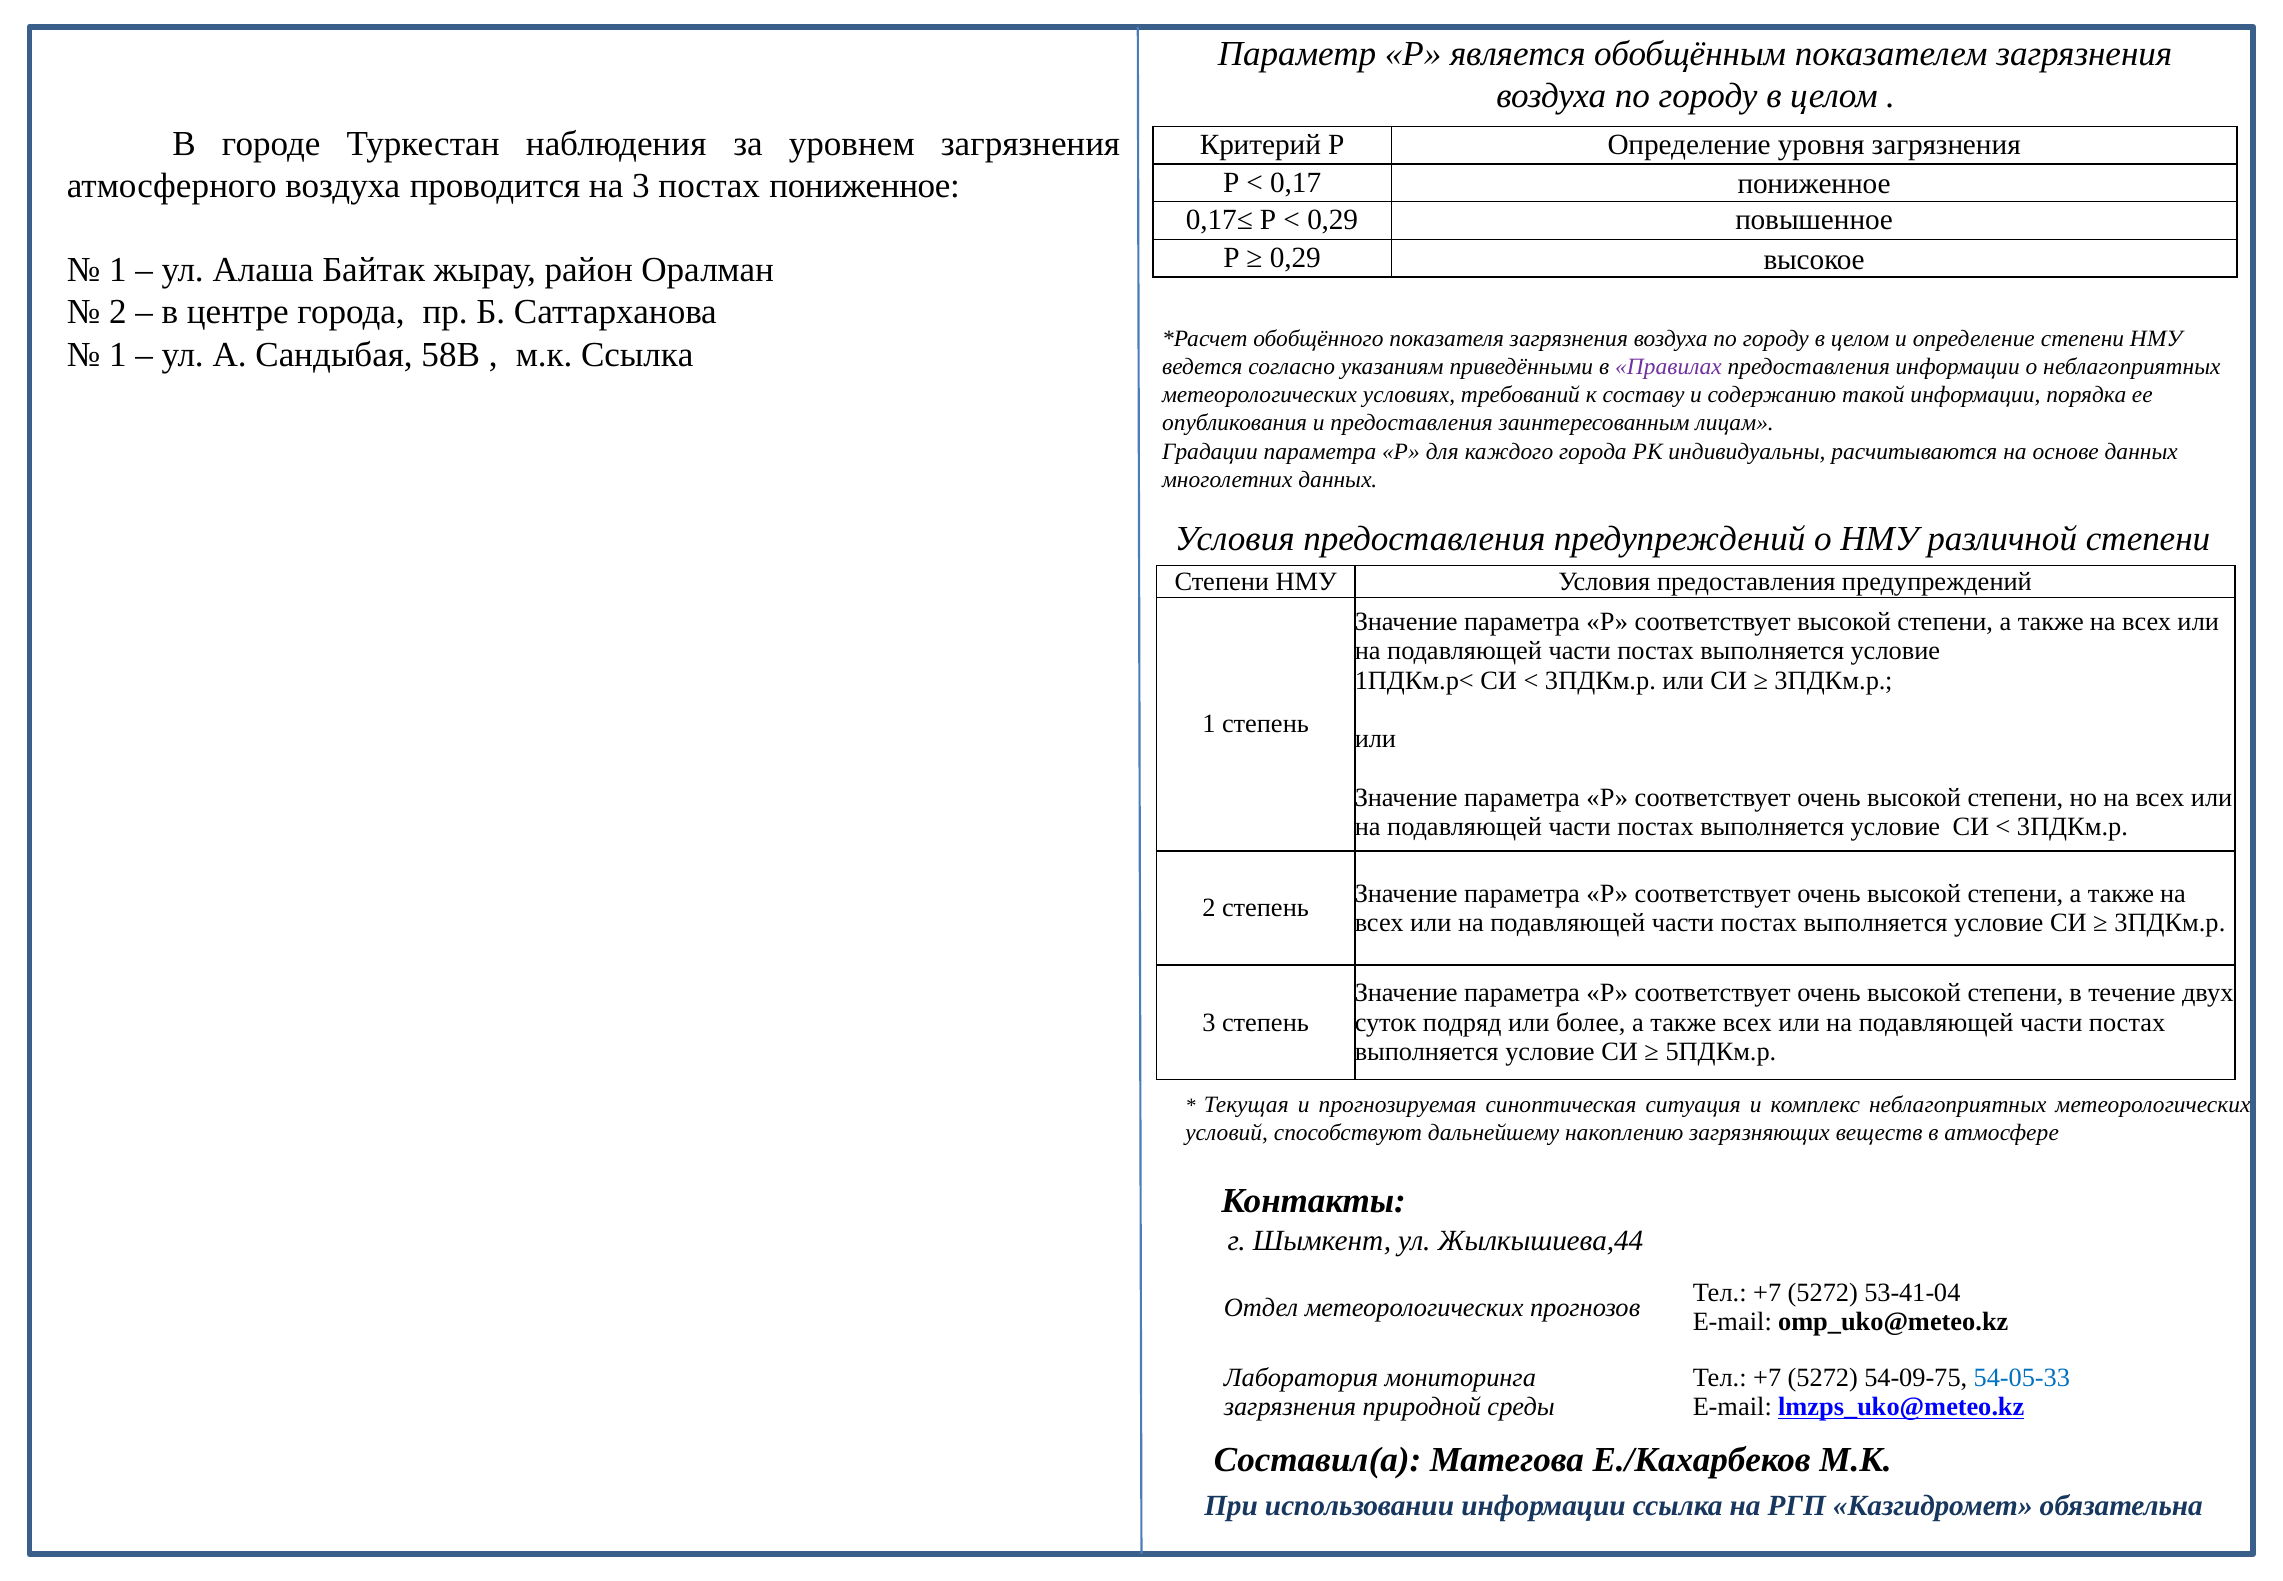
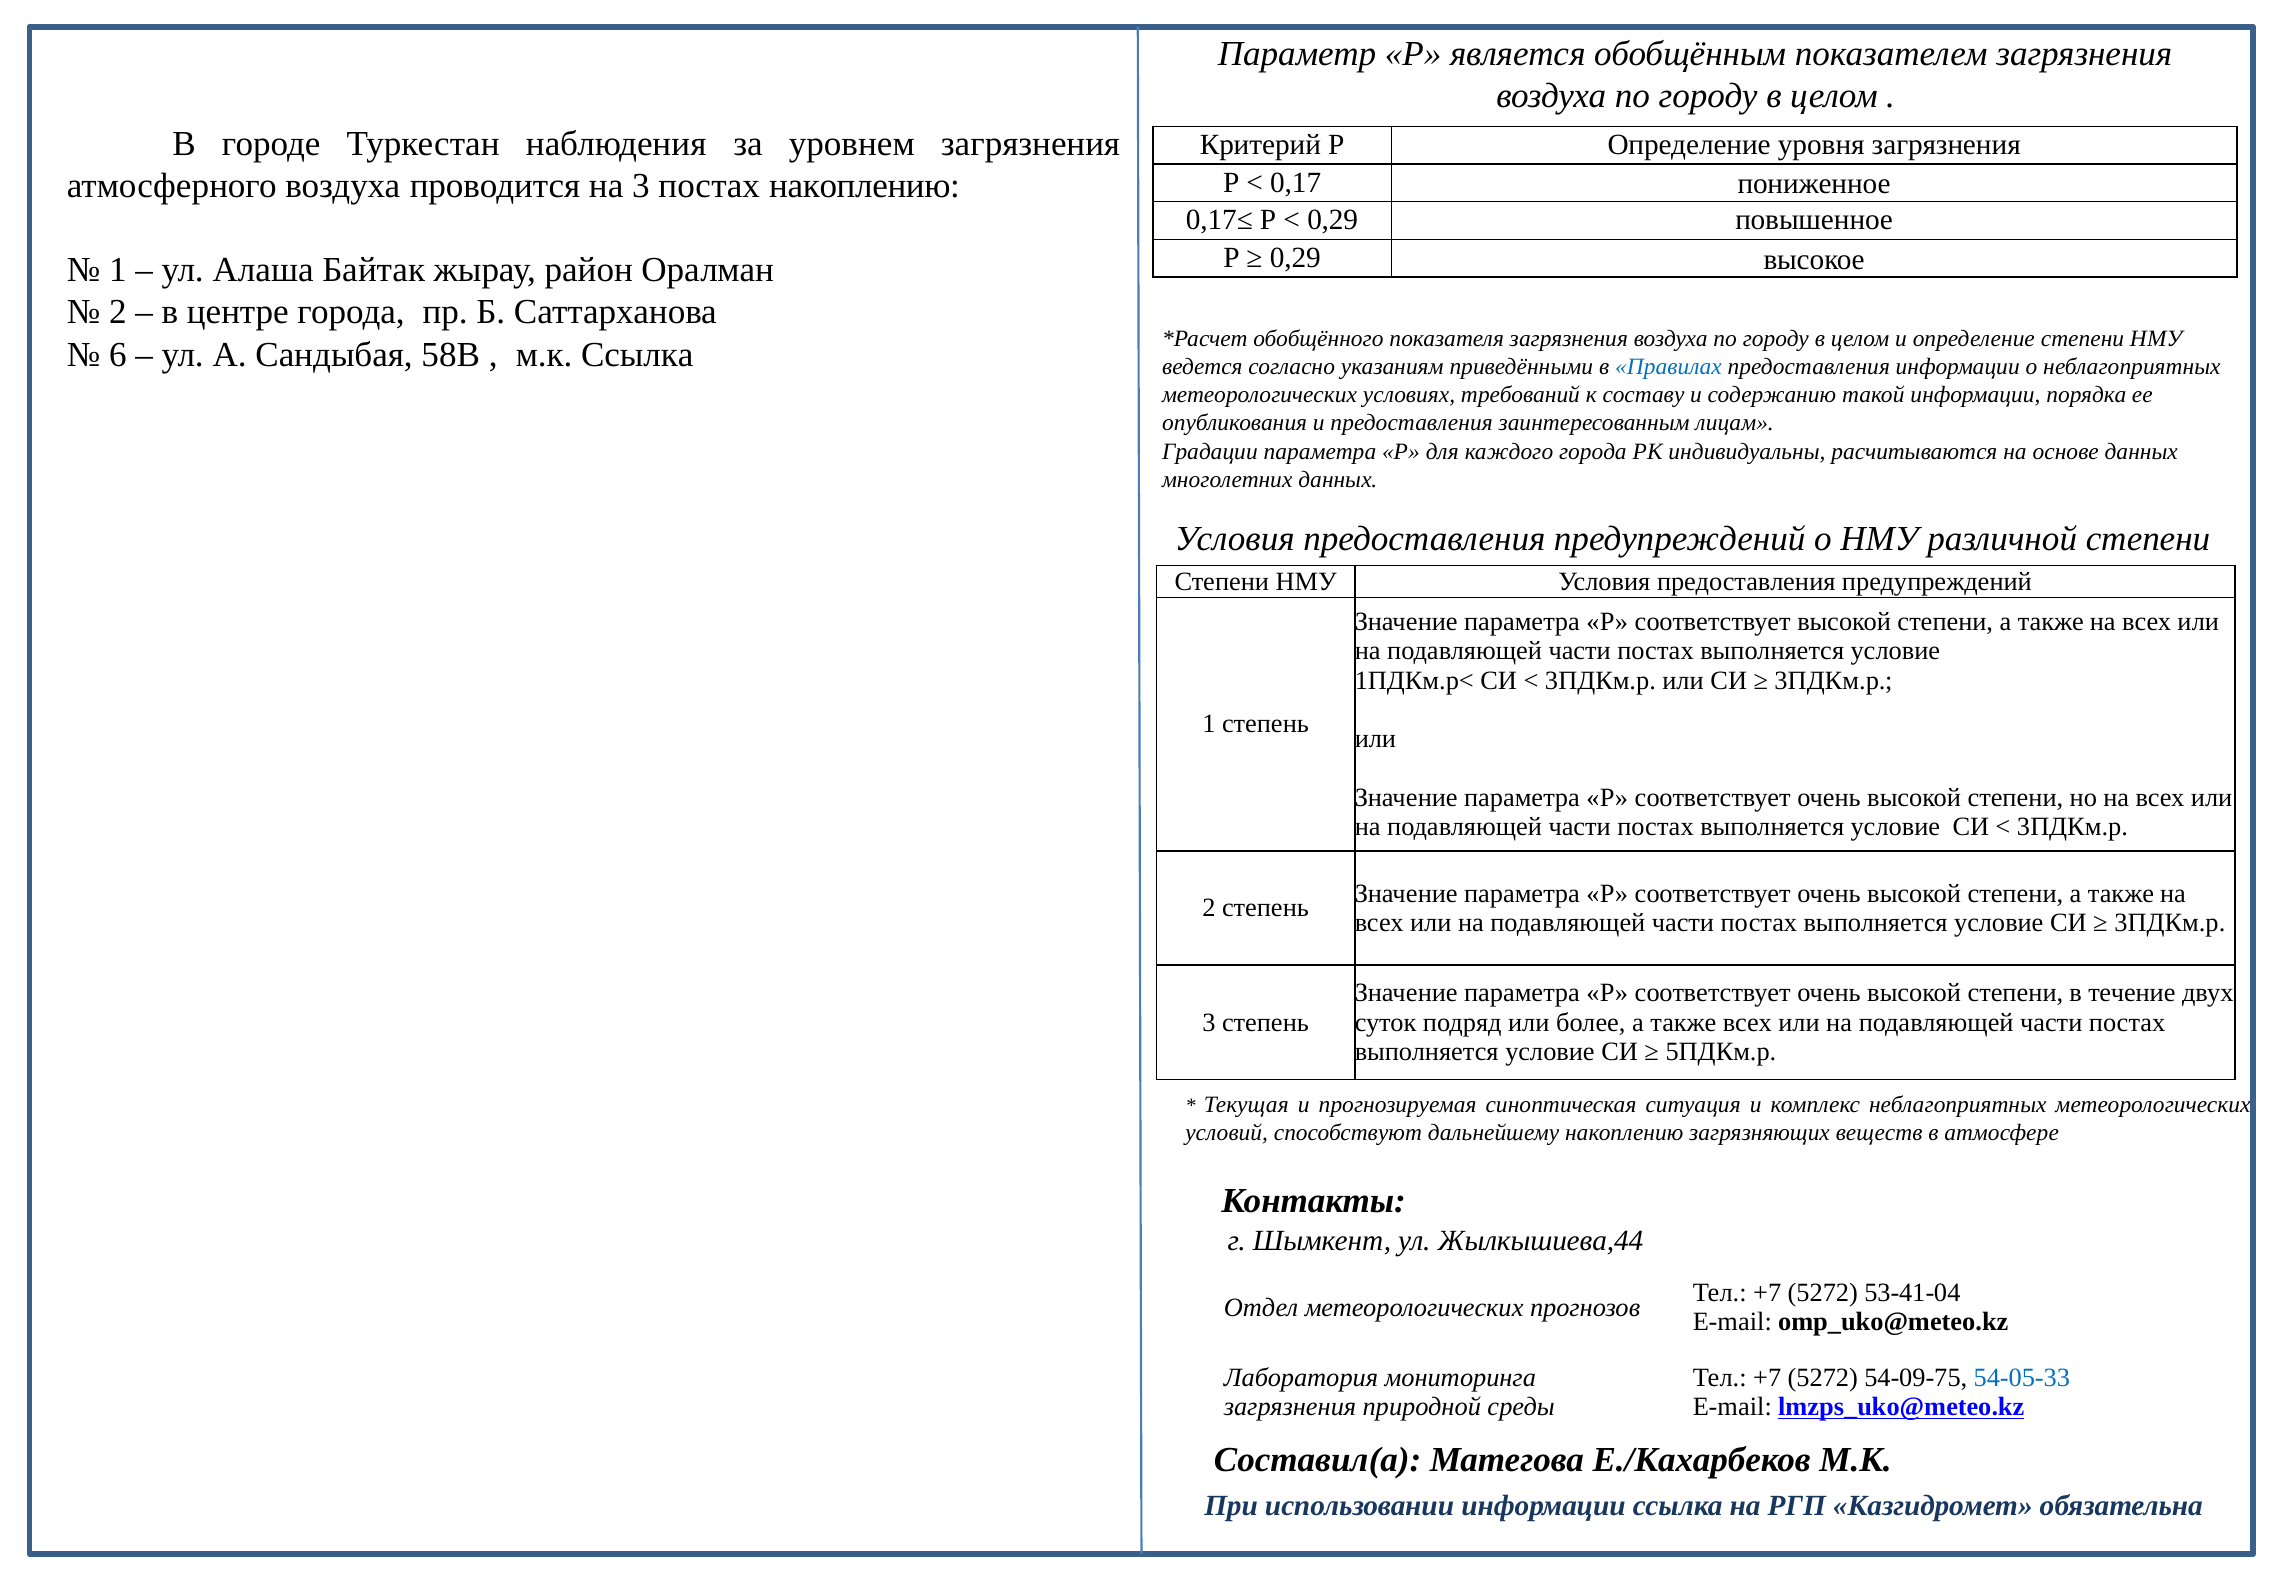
постах пониженное: пониженное -> накоплению
1 at (118, 354): 1 -> 6
Правилах colour: purple -> blue
